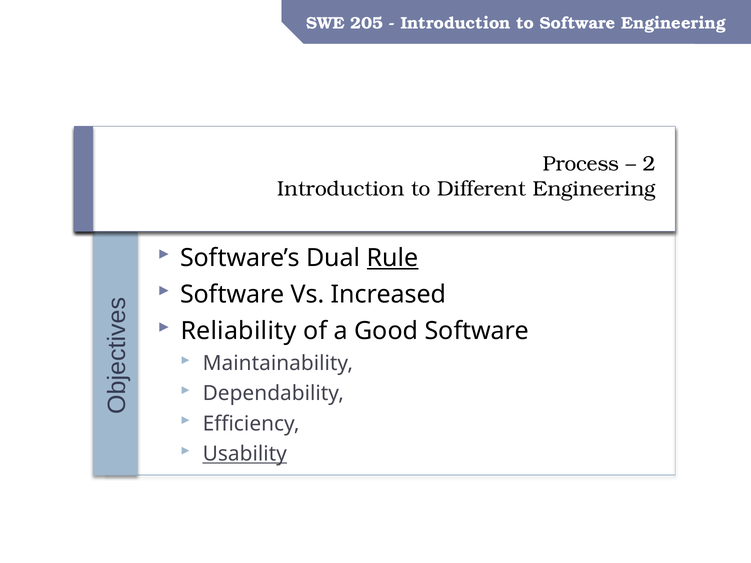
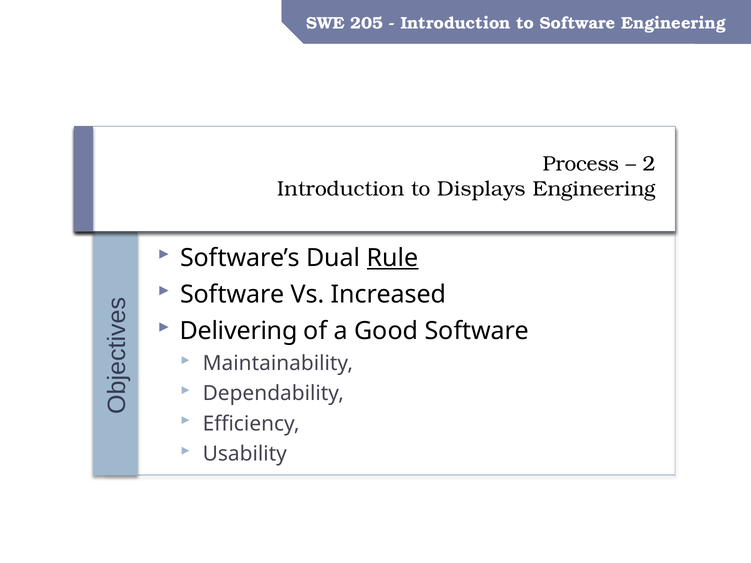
Different: Different -> Displays
Reliability: Reliability -> Delivering
Usability underline: present -> none
